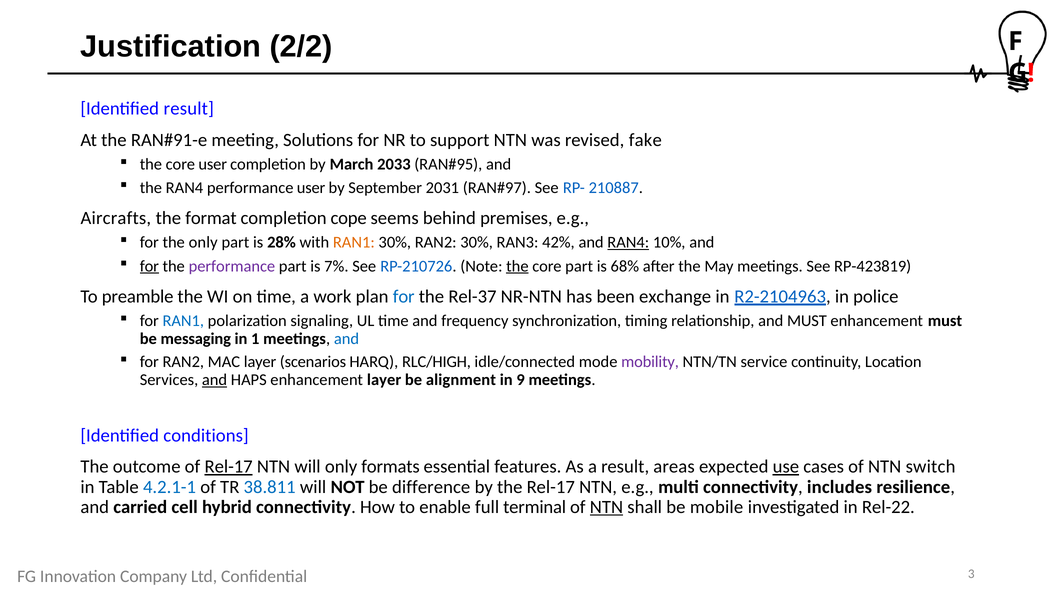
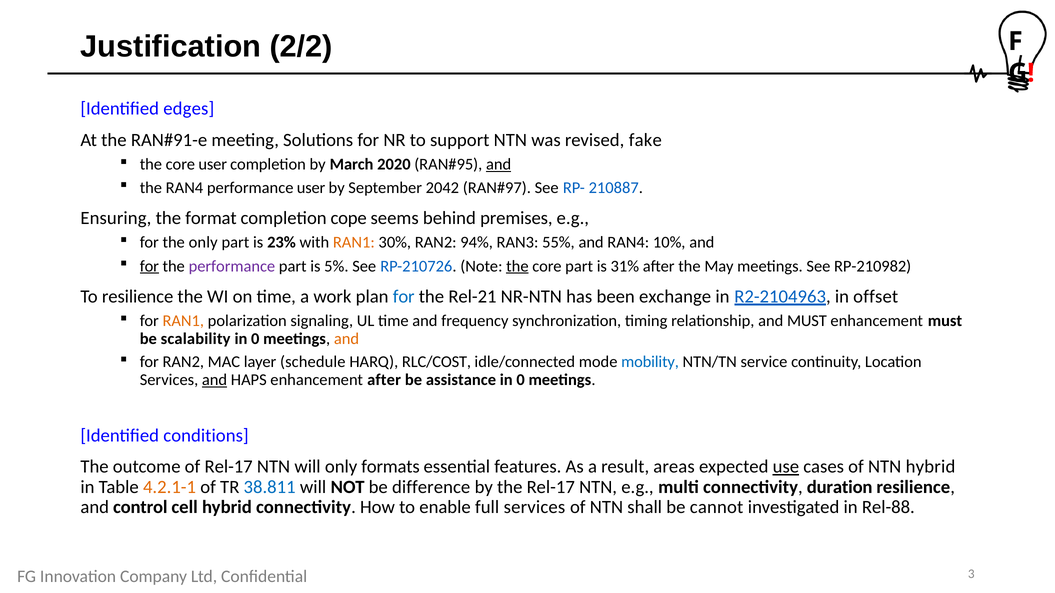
Identified result: result -> edges
2033: 2033 -> 2020
and at (499, 165) underline: none -> present
2031: 2031 -> 2042
Aircrafts: Aircrafts -> Ensuring
28%: 28% -> 23%
RAN2 30%: 30% -> 94%
42%: 42% -> 55%
RAN4 at (628, 243) underline: present -> none
7%: 7% -> 5%
68%: 68% -> 31%
RP-423819: RP-423819 -> RP-210982
To preamble: preamble -> resilience
Rel-37: Rel-37 -> Rel-21
police: police -> offset
RAN1 at (183, 321) colour: blue -> orange
messaging: messaging -> scalability
1 at (255, 339): 1 -> 0
and at (346, 339) colour: blue -> orange
scenarios: scenarios -> schedule
RLC/HIGH: RLC/HIGH -> RLC/COST
mobility colour: purple -> blue
enhancement layer: layer -> after
alignment: alignment -> assistance
9 at (521, 380): 9 -> 0
Rel-17 at (229, 467) underline: present -> none
NTN switch: switch -> hybrid
4.2.1-1 colour: blue -> orange
includes: includes -> duration
carried: carried -> control
full terminal: terminal -> services
NTN at (606, 507) underline: present -> none
mobile: mobile -> cannot
Rel-22: Rel-22 -> Rel-88
